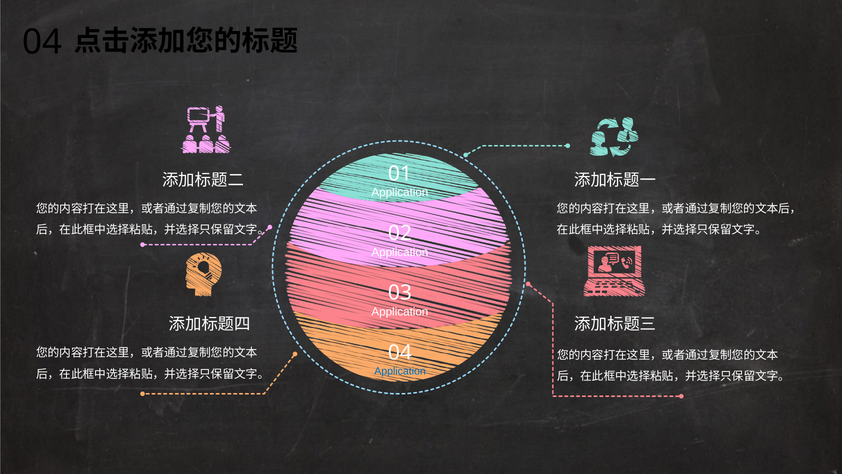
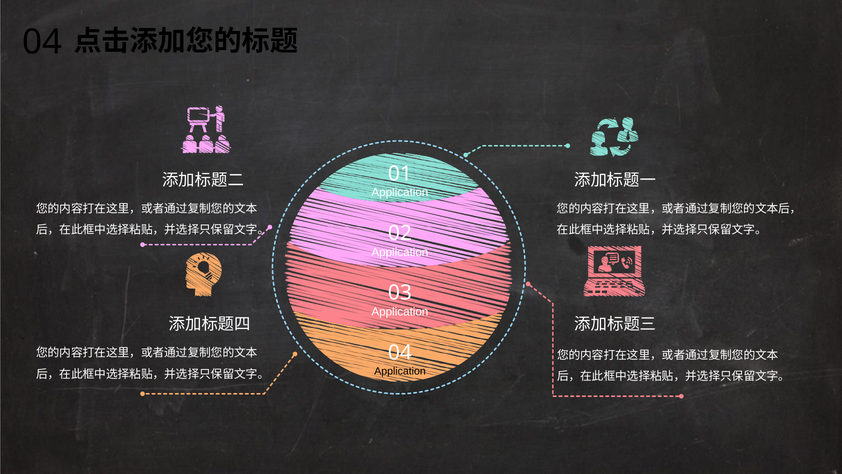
Application at (400, 371) colour: blue -> black
